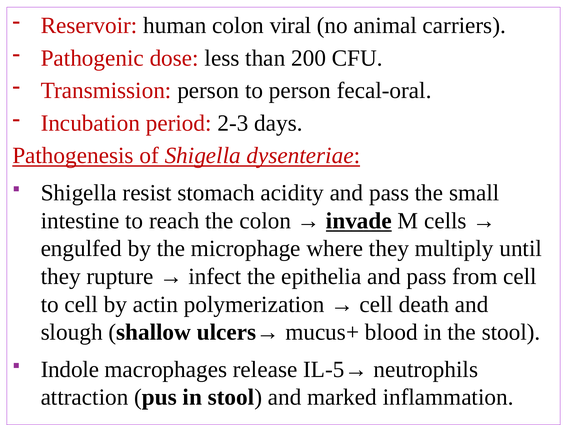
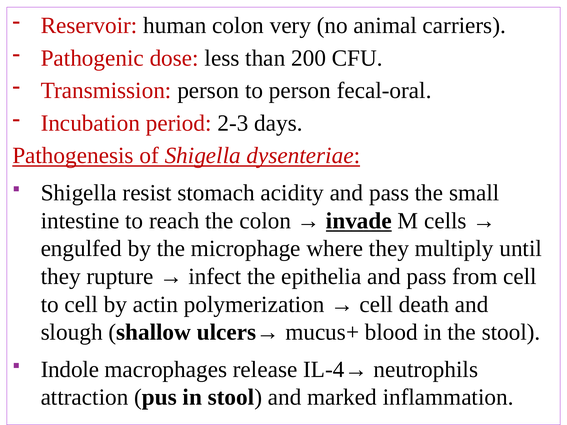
viral: viral -> very
IL-5→: IL-5→ -> IL-4→
